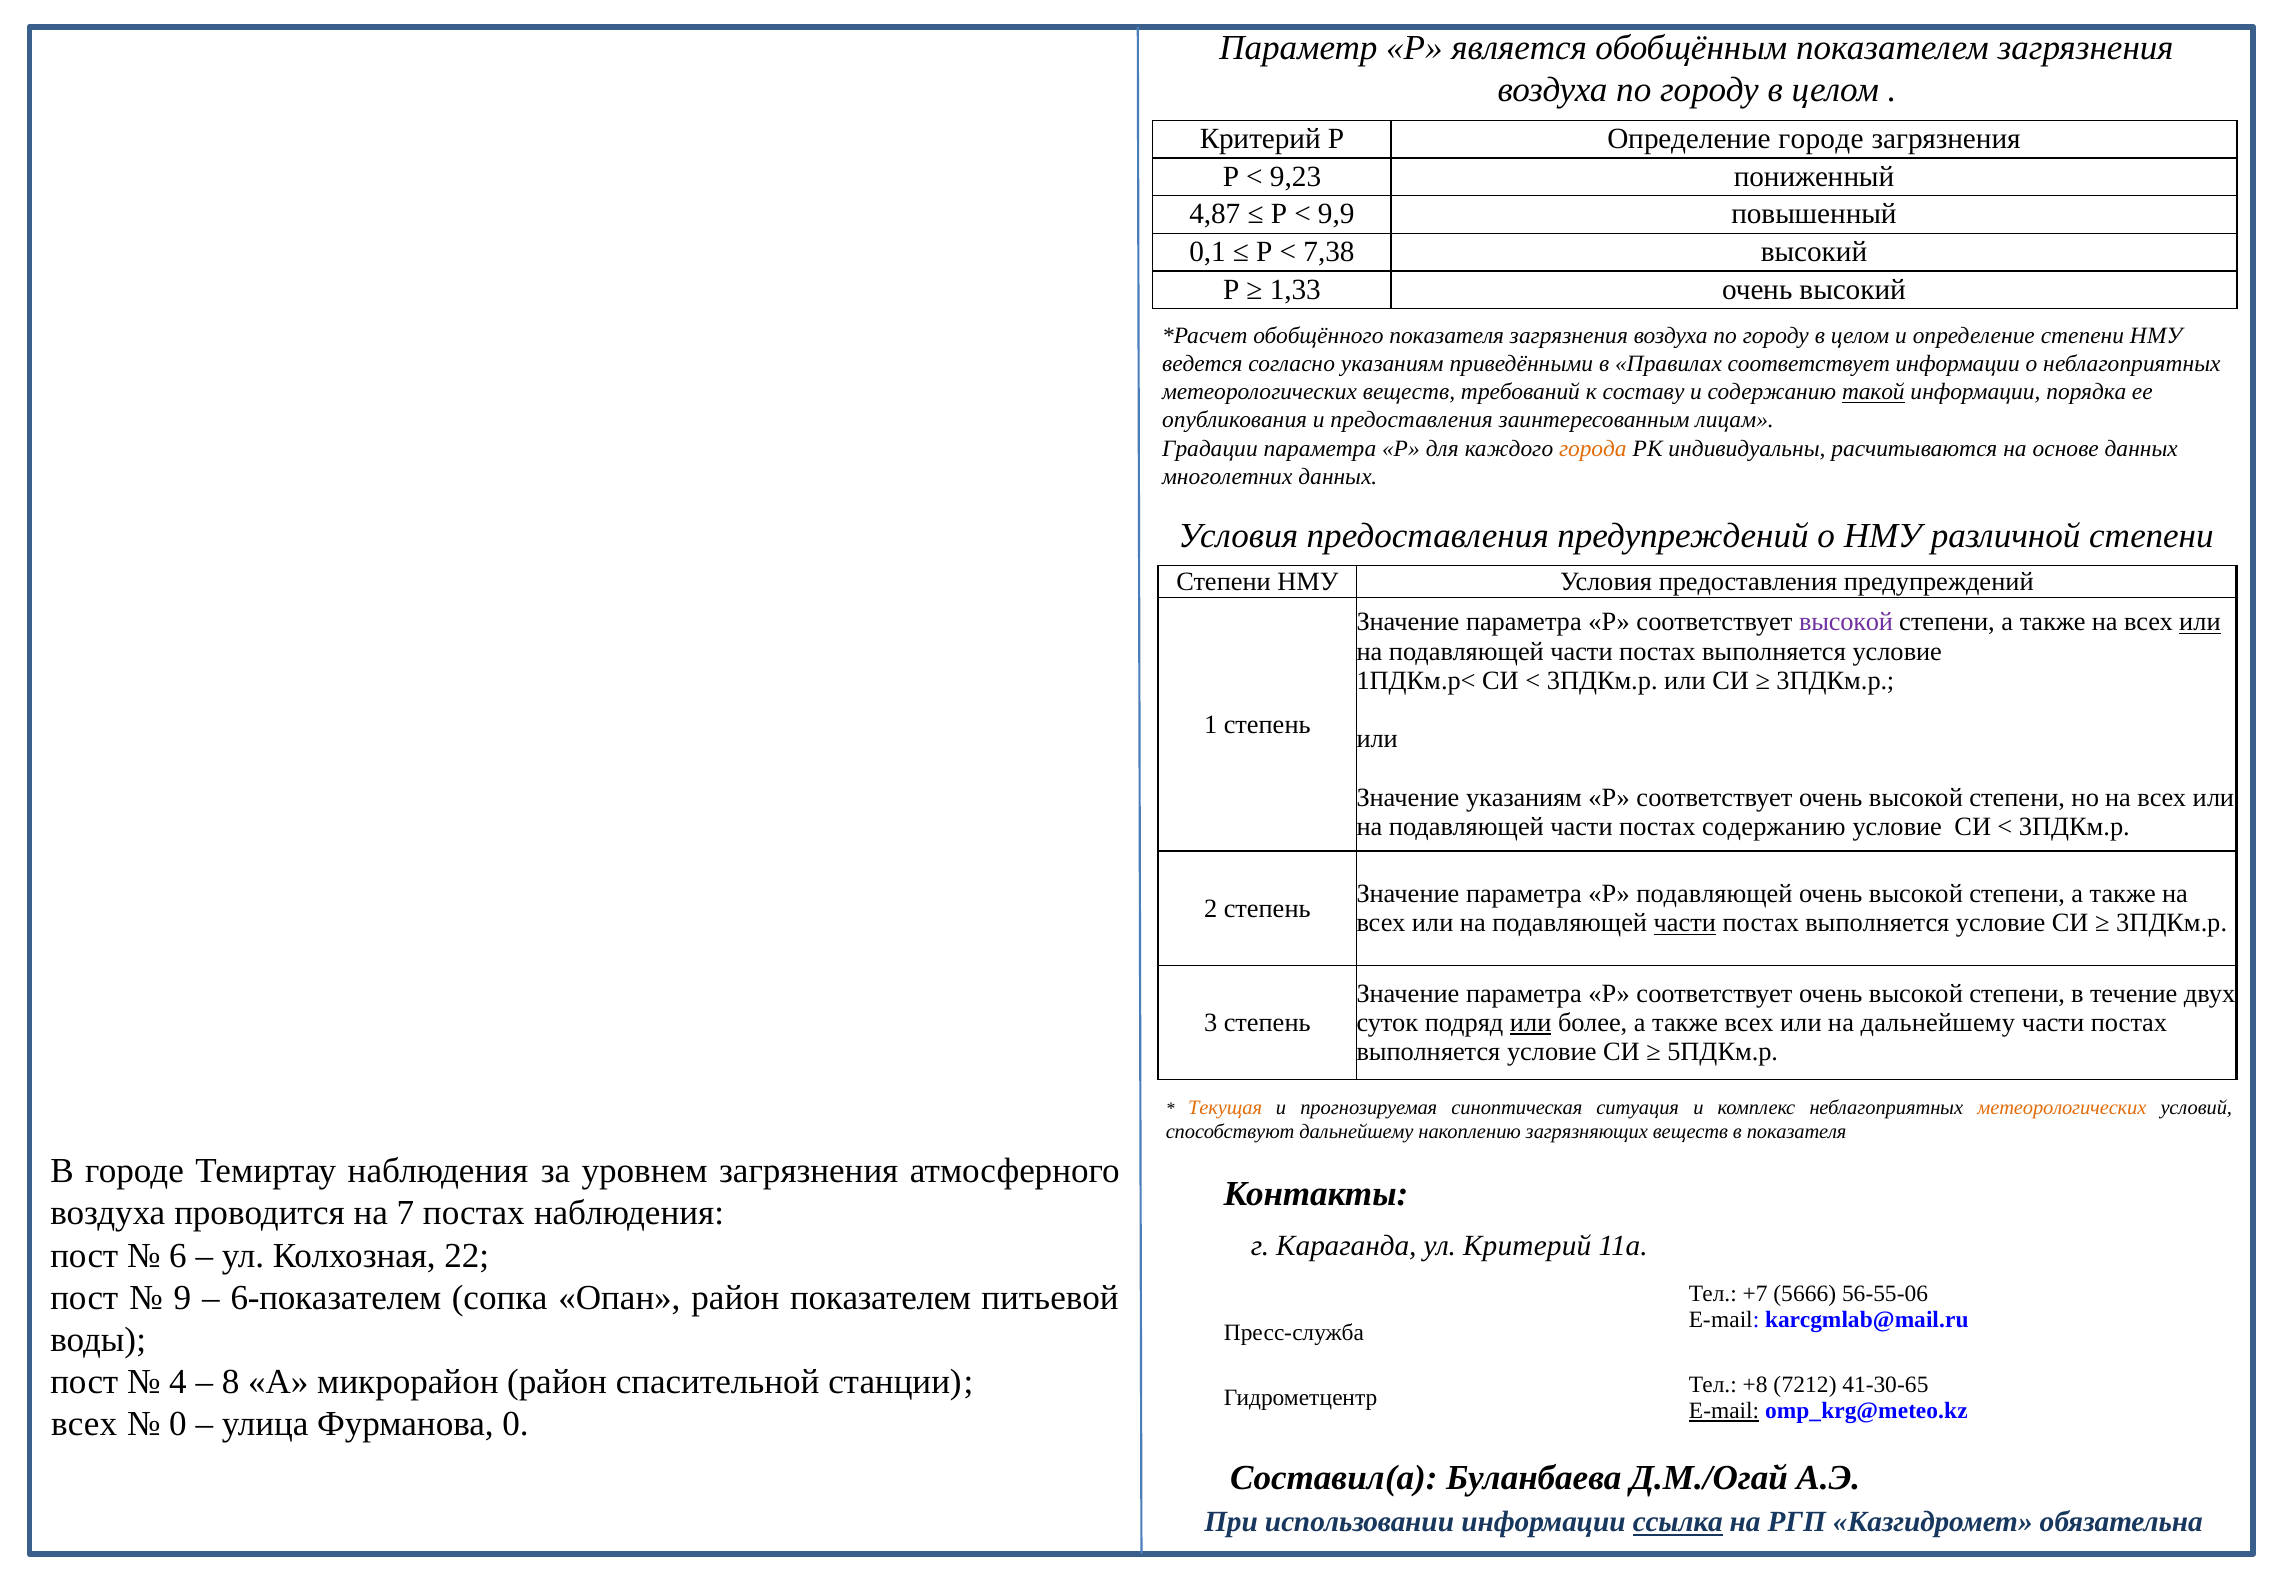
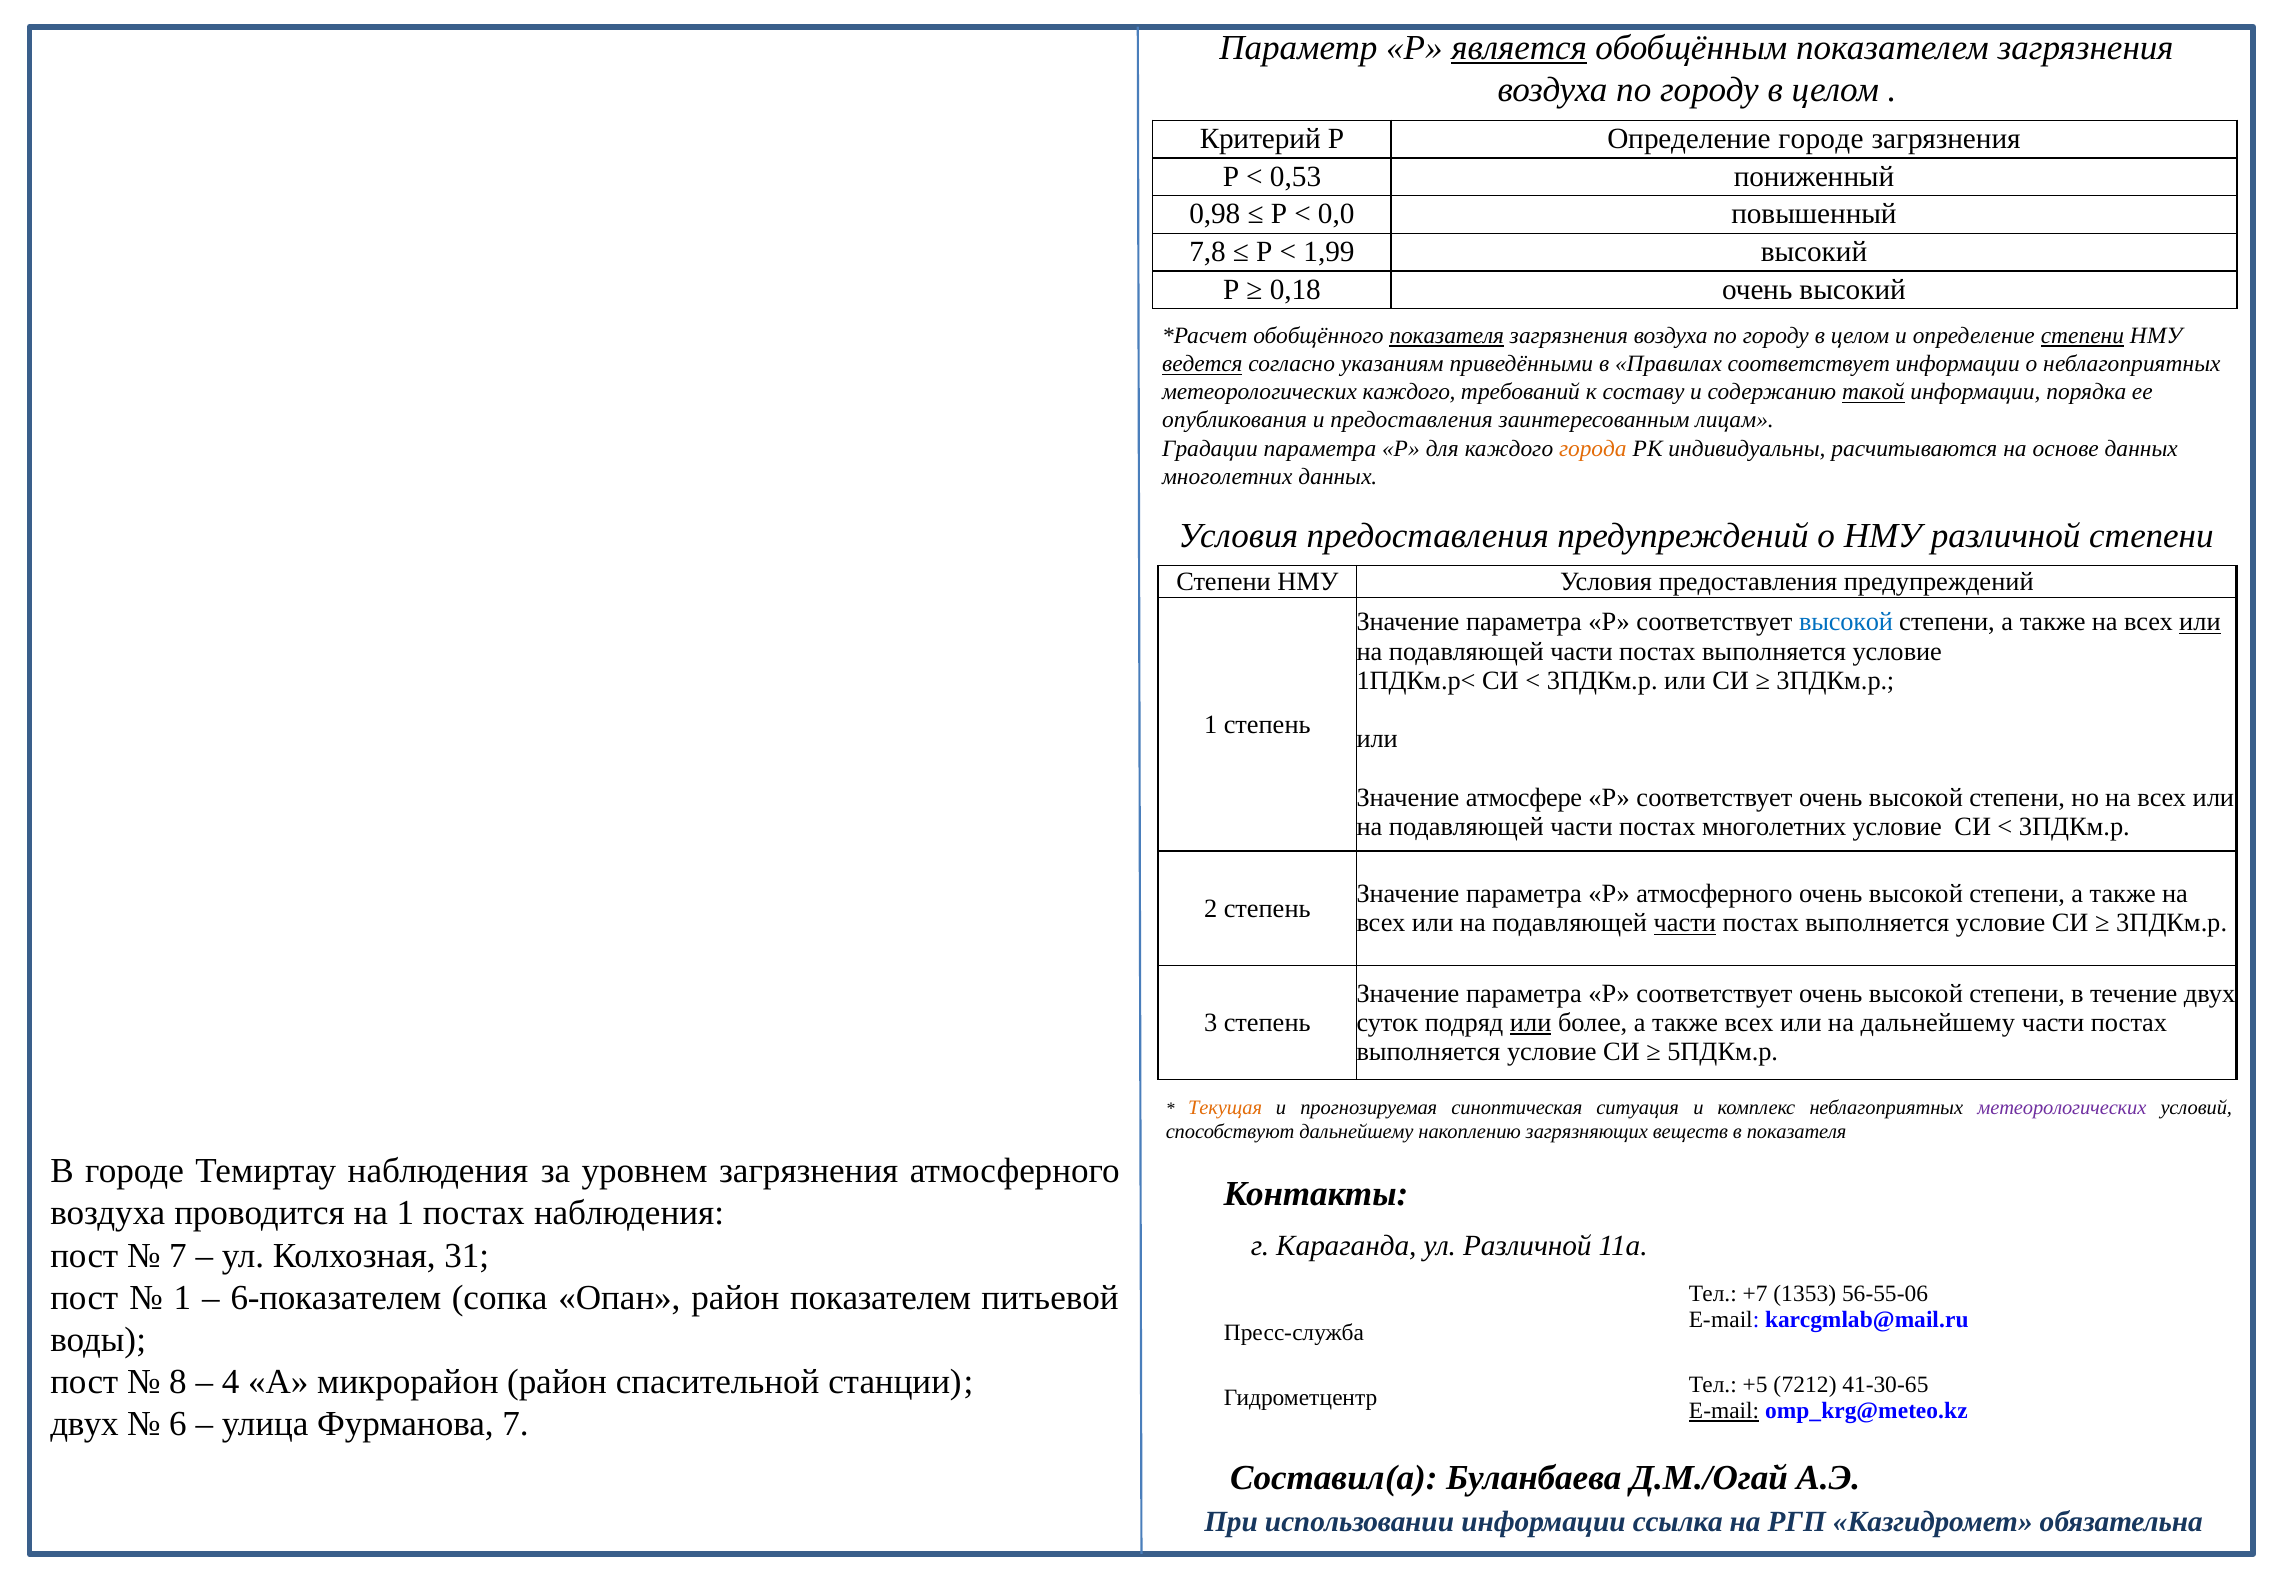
является underline: none -> present
9,23: 9,23 -> 0,53
4,87: 4,87 -> 0,98
9,9: 9,9 -> 0,0
0,1: 0,1 -> 7,8
7,38: 7,38 -> 1,99
1,33: 1,33 -> 0,18
показателя at (1447, 336) underline: none -> present
степени at (2082, 336) underline: none -> present
ведется underline: none -> present
метеорологических веществ: веществ -> каждого
высокой at (1846, 622) colour: purple -> blue
Значение указаниям: указаниям -> атмосфере
постах содержанию: содержанию -> многолетних
Р подавляющей: подавляющей -> атмосферного
метеорологических at (2062, 1107) colour: orange -> purple
на 7: 7 -> 1
ул Критерий: Критерий -> Различной
6 at (178, 1255): 6 -> 7
22: 22 -> 31
9 at (182, 1297): 9 -> 1
5666: 5666 -> 1353
4: 4 -> 8
8: 8 -> 4
+8: +8 -> +5
всех at (84, 1424): всех -> двух
0 at (178, 1424): 0 -> 6
Фурманова 0: 0 -> 7
ссылка underline: present -> none
